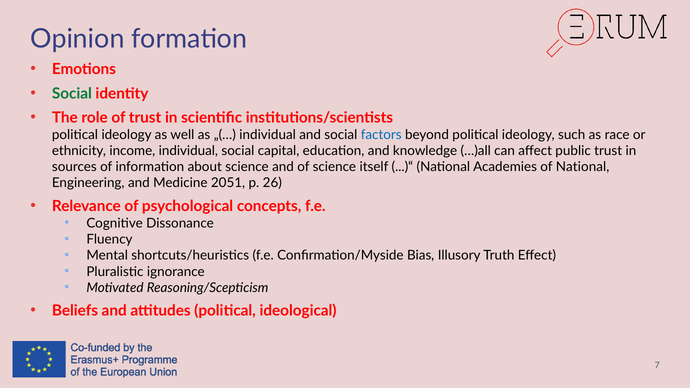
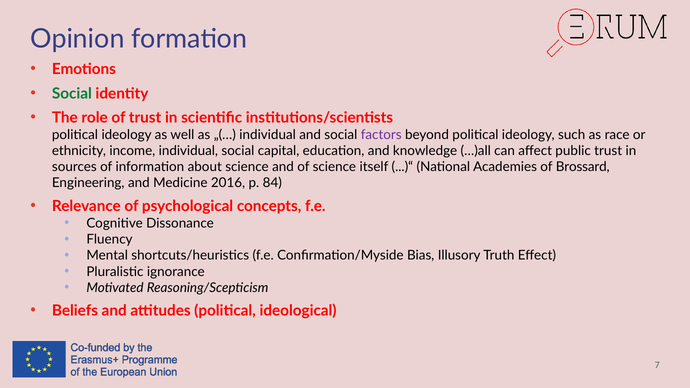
factors colour: blue -> purple
of National: National -> Brossard
2051: 2051 -> 2016
26: 26 -> 84
